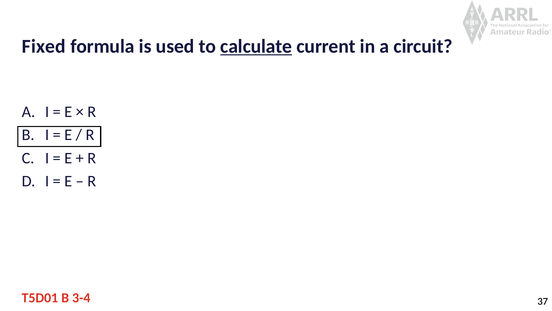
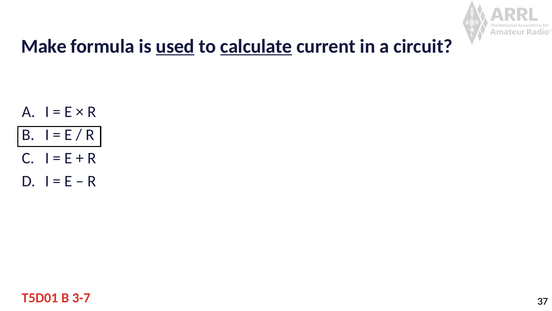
Fixed: Fixed -> Make
used underline: none -> present
3-4: 3-4 -> 3-7
